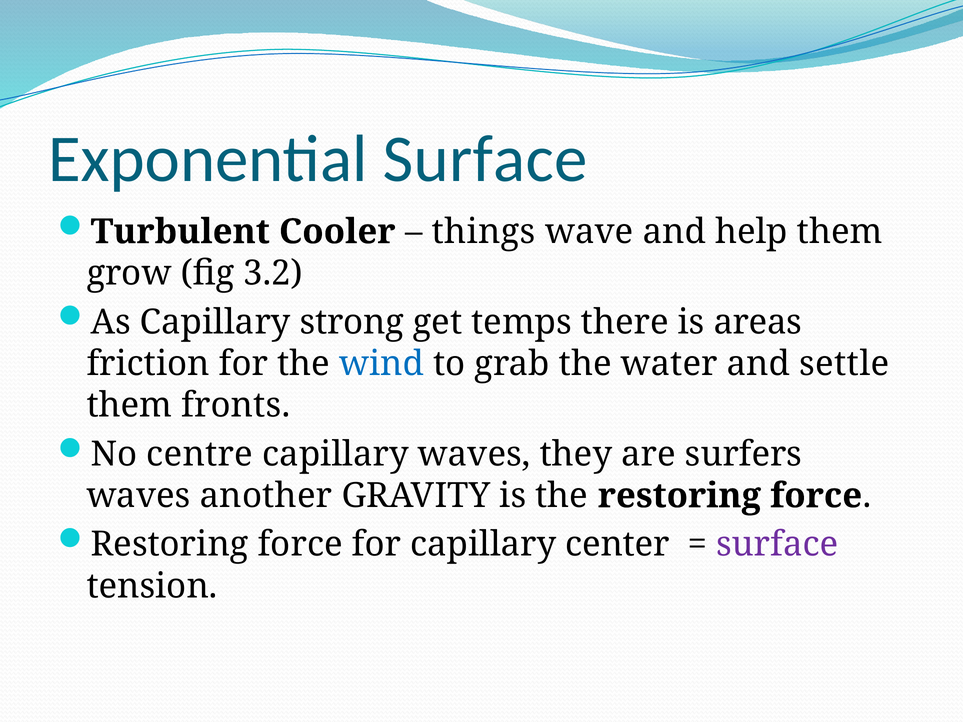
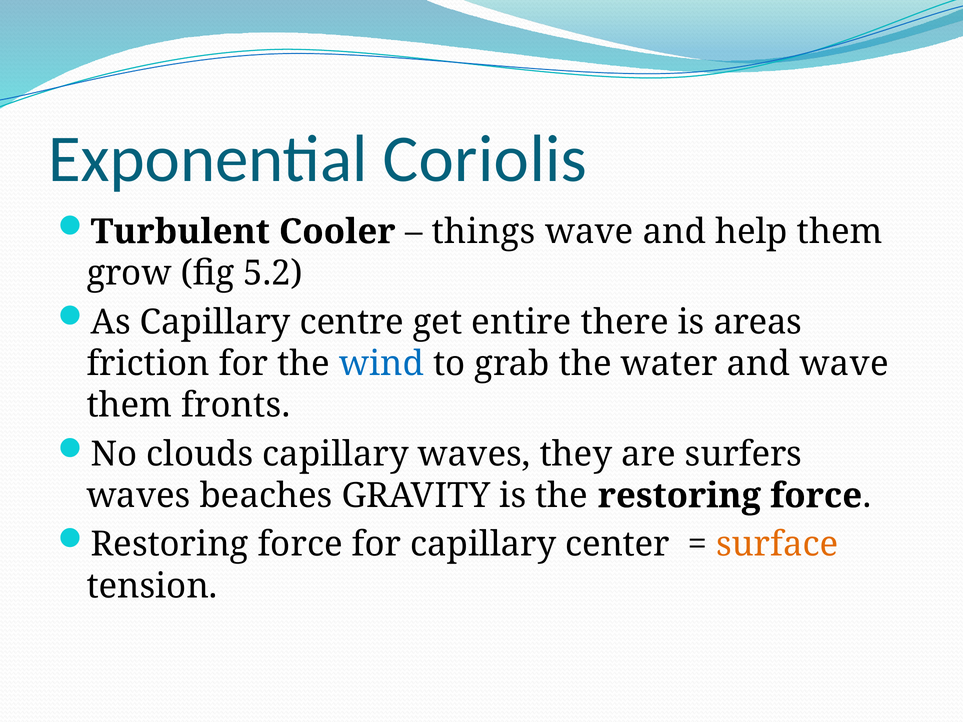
Exponential Surface: Surface -> Coriolis
3.2: 3.2 -> 5.2
strong: strong -> centre
temps: temps -> entire
and settle: settle -> wave
centre: centre -> clouds
another: another -> beaches
surface at (777, 545) colour: purple -> orange
